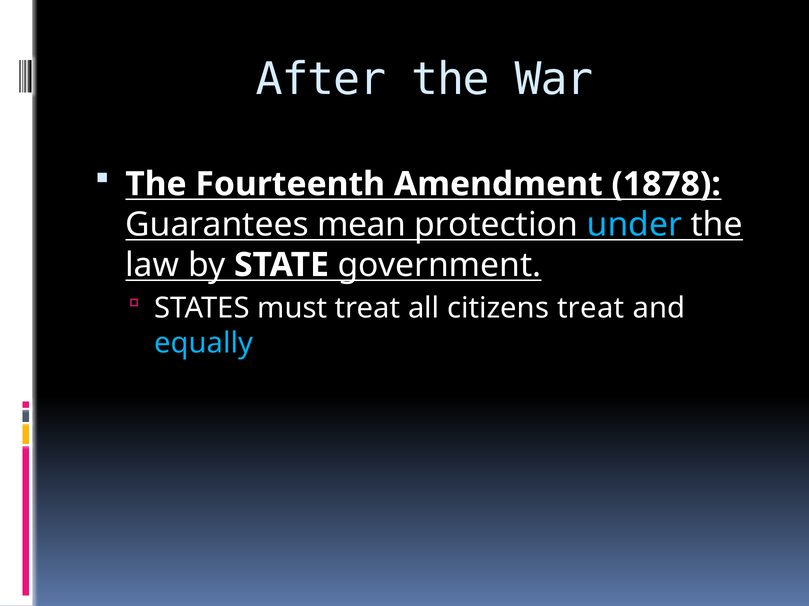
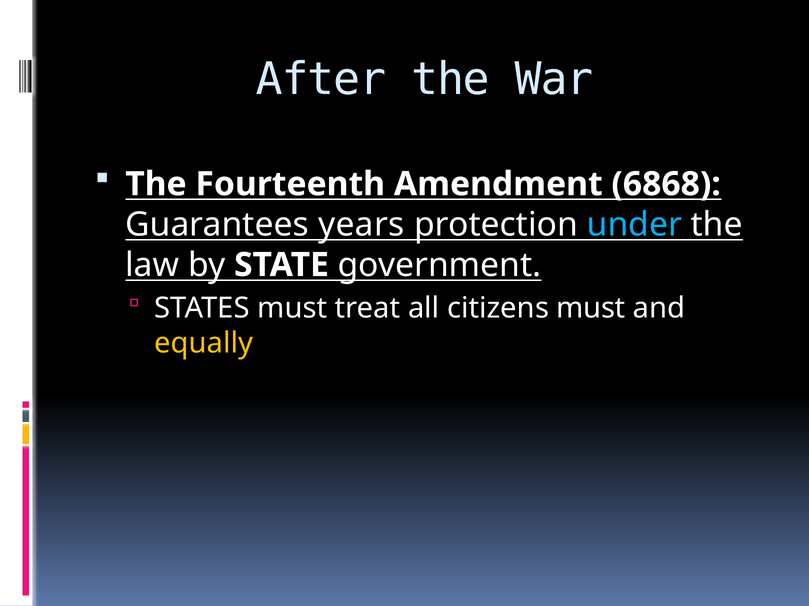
1878: 1878 -> 6868
mean: mean -> years
citizens treat: treat -> must
equally colour: light blue -> yellow
